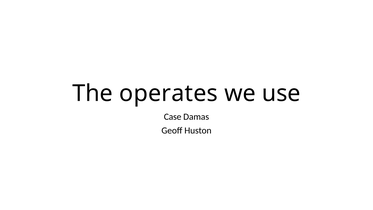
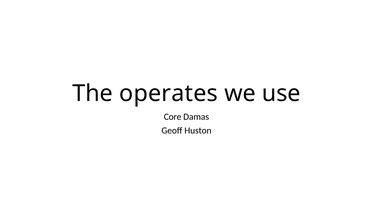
Case: Case -> Core
